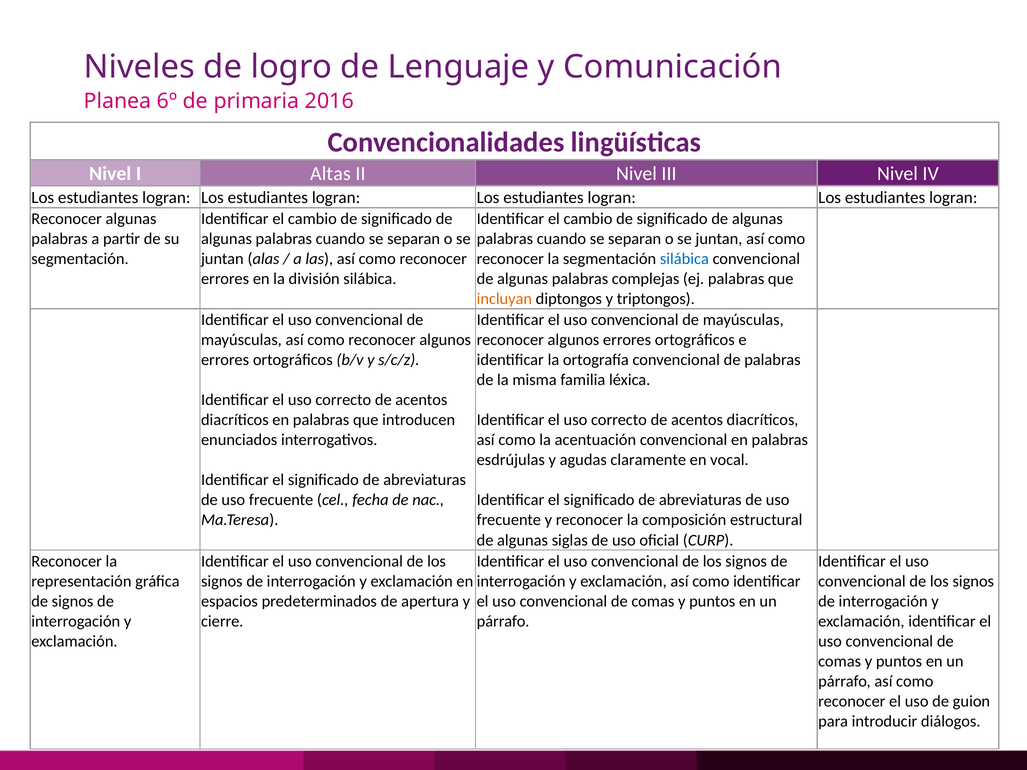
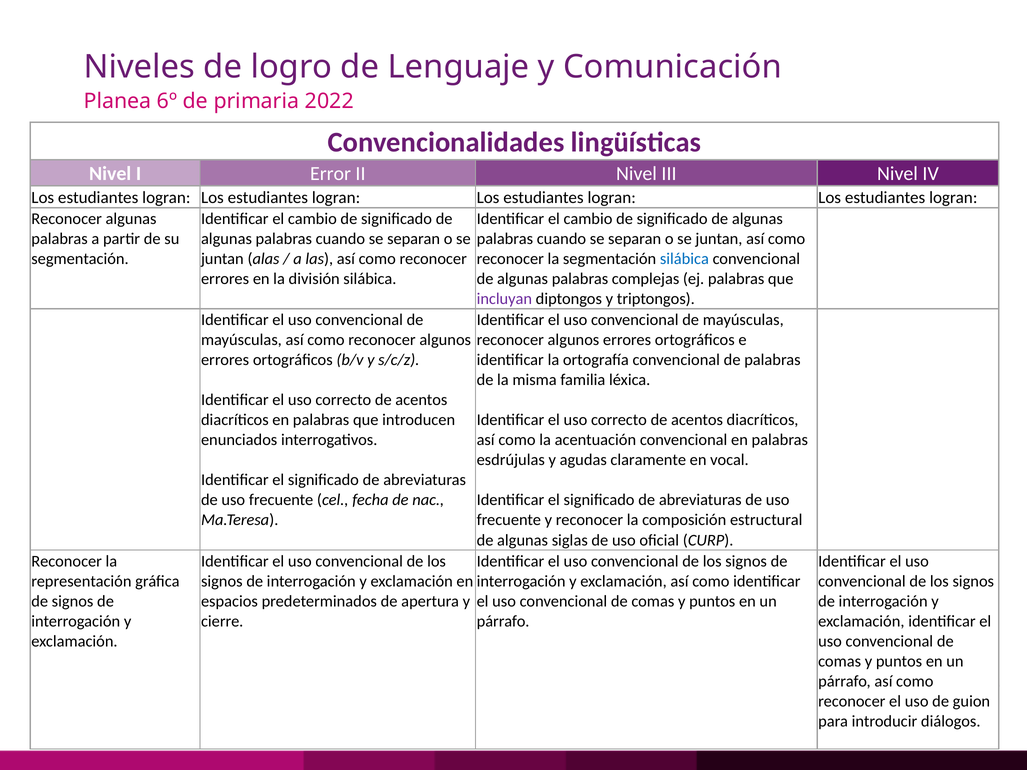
2016: 2016 -> 2022
Altas: Altas -> Error
incluyan colour: orange -> purple
